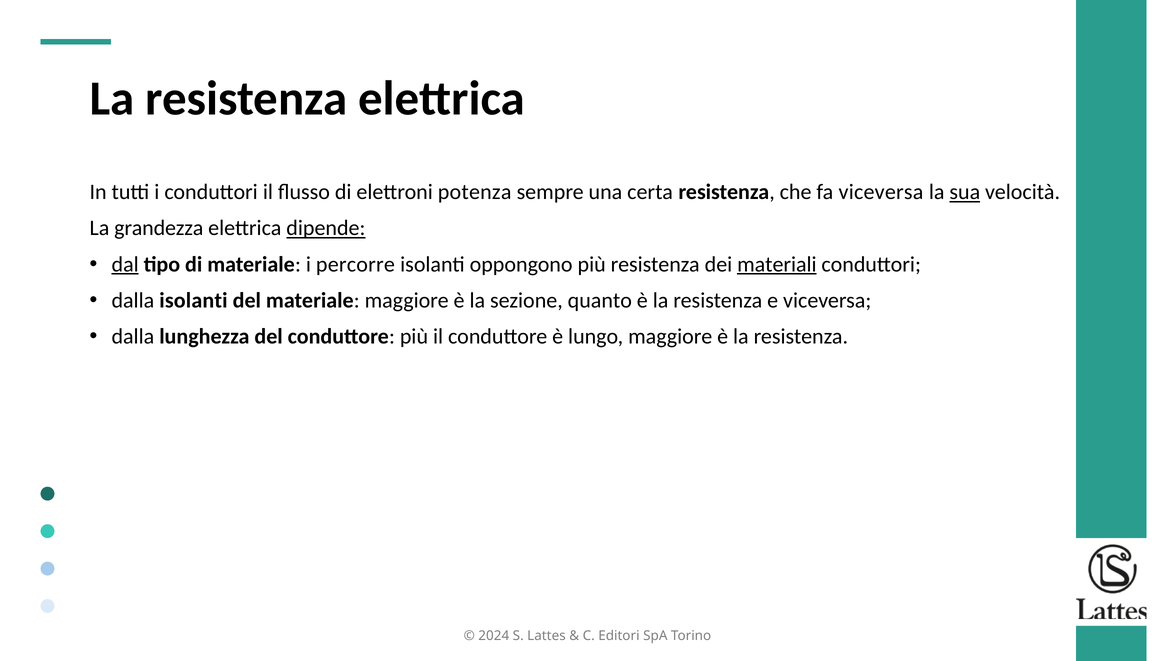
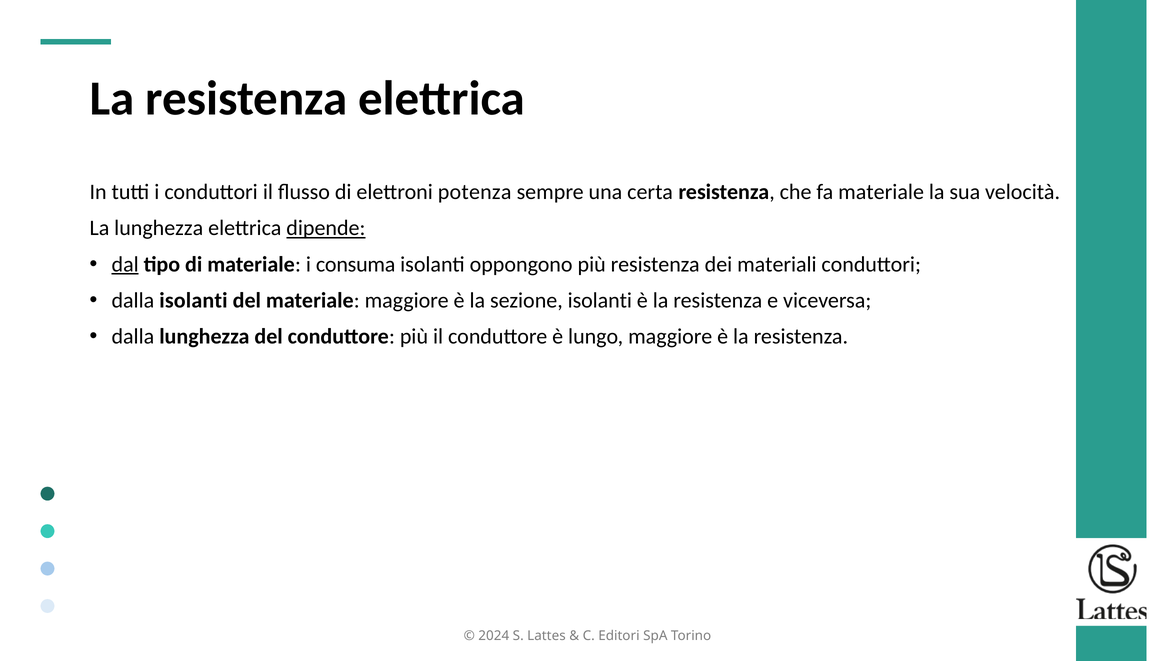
fa viceversa: viceversa -> materiale
sua underline: present -> none
La grandezza: grandezza -> lunghezza
percorre: percorre -> consuma
materiali underline: present -> none
sezione quanto: quanto -> isolanti
